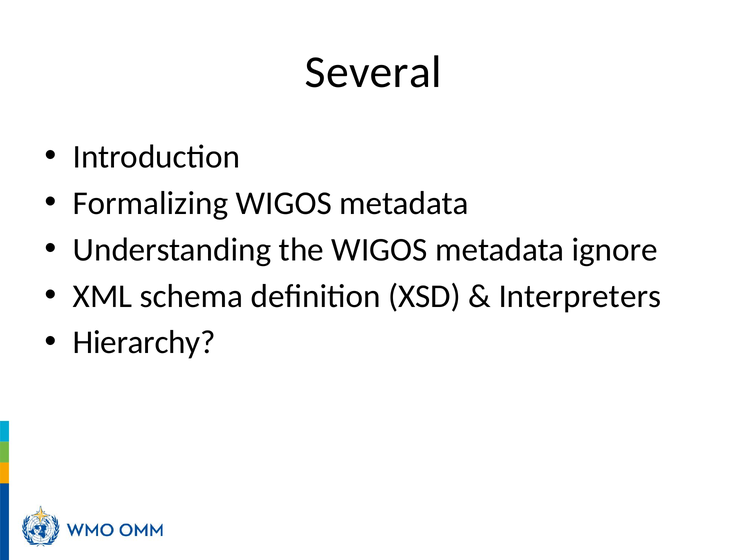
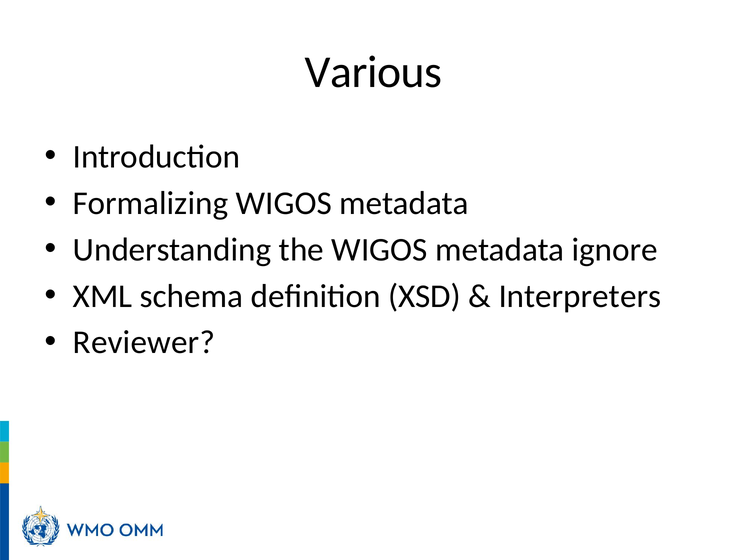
Several: Several -> Various
Hierarchy: Hierarchy -> Reviewer
